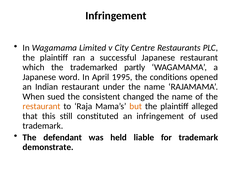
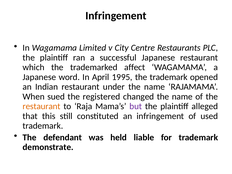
partly: partly -> affect
the conditions: conditions -> trademark
consistent: consistent -> registered
but colour: orange -> purple
